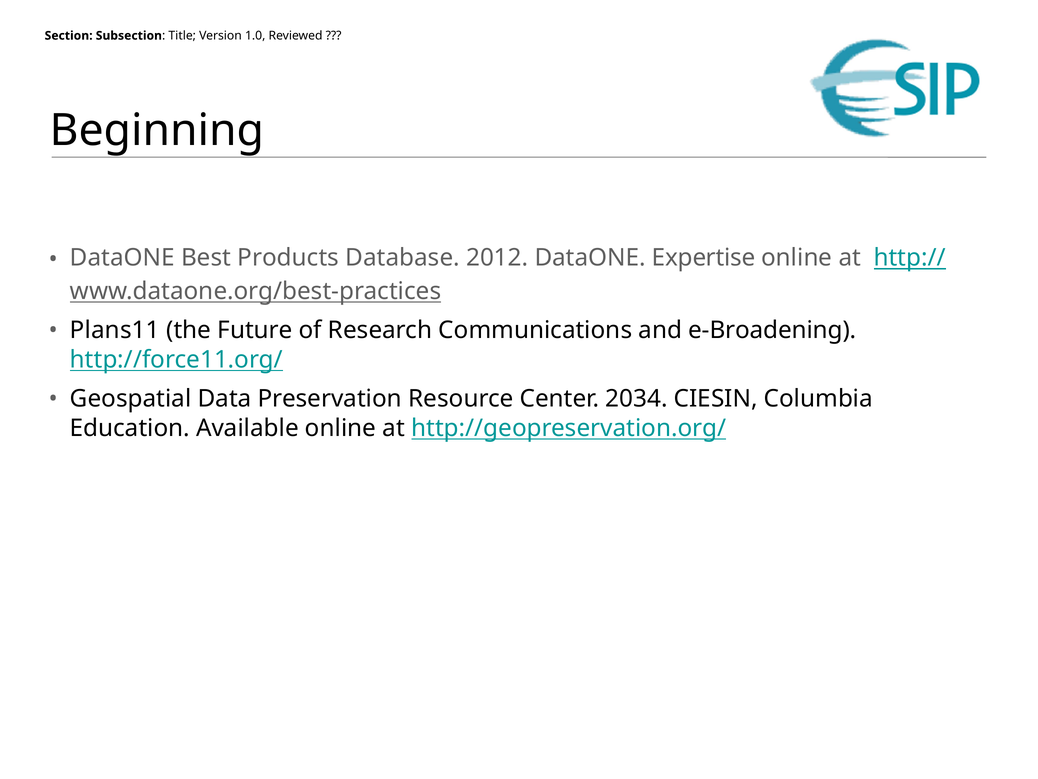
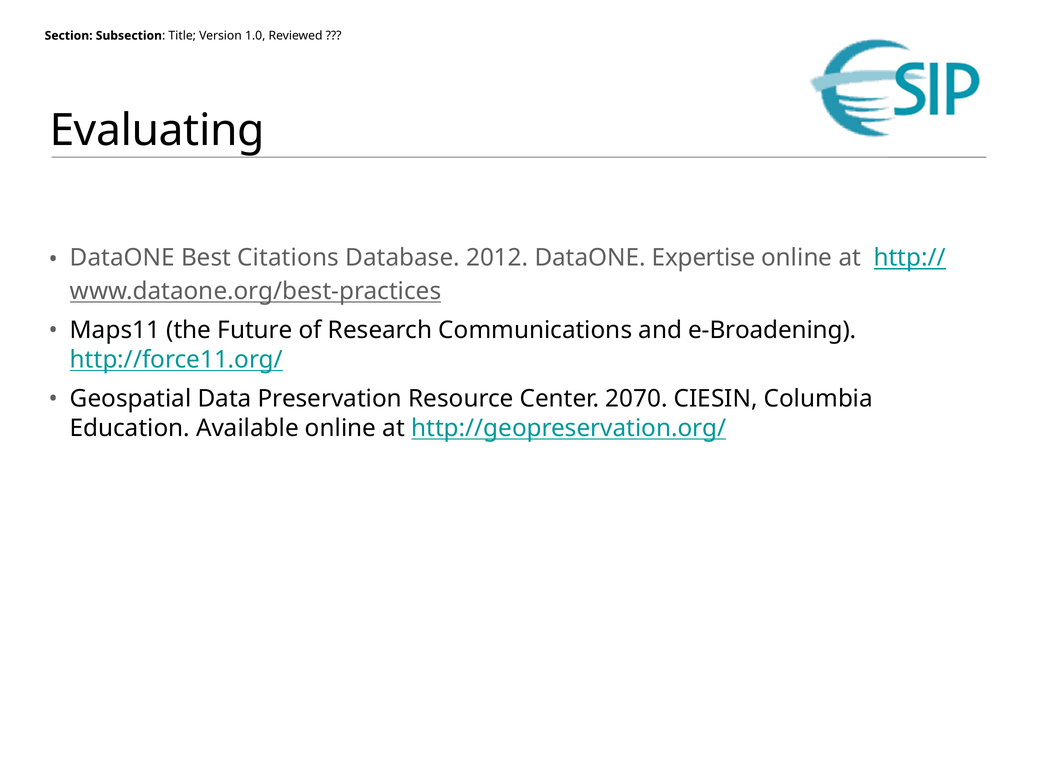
Beginning: Beginning -> Evaluating
Products: Products -> Citations
Plans11: Plans11 -> Maps11
2034: 2034 -> 2070
